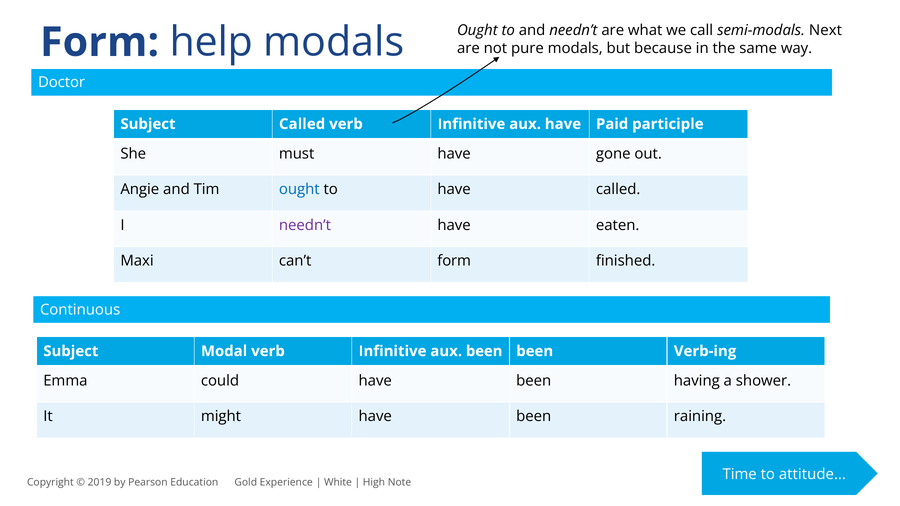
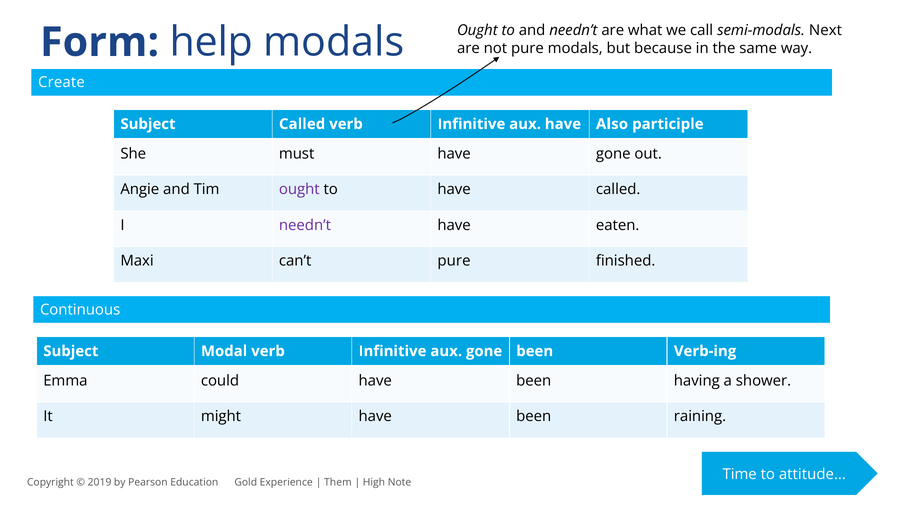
Doctor: Doctor -> Create
Paid: Paid -> Also
ought at (299, 189) colour: blue -> purple
can’t form: form -> pure
aux been: been -> gone
White: White -> Them
